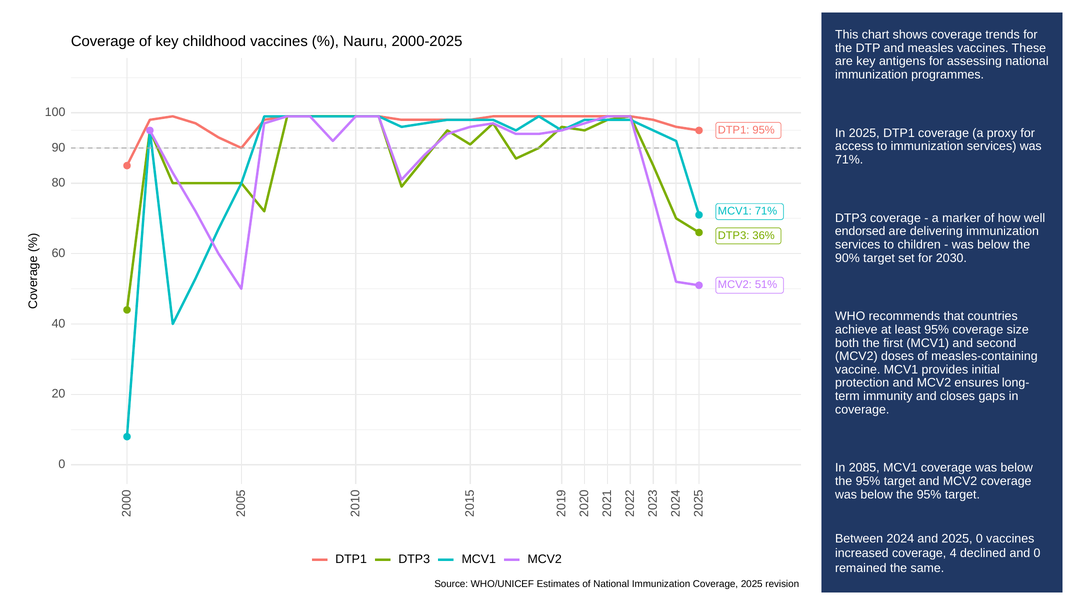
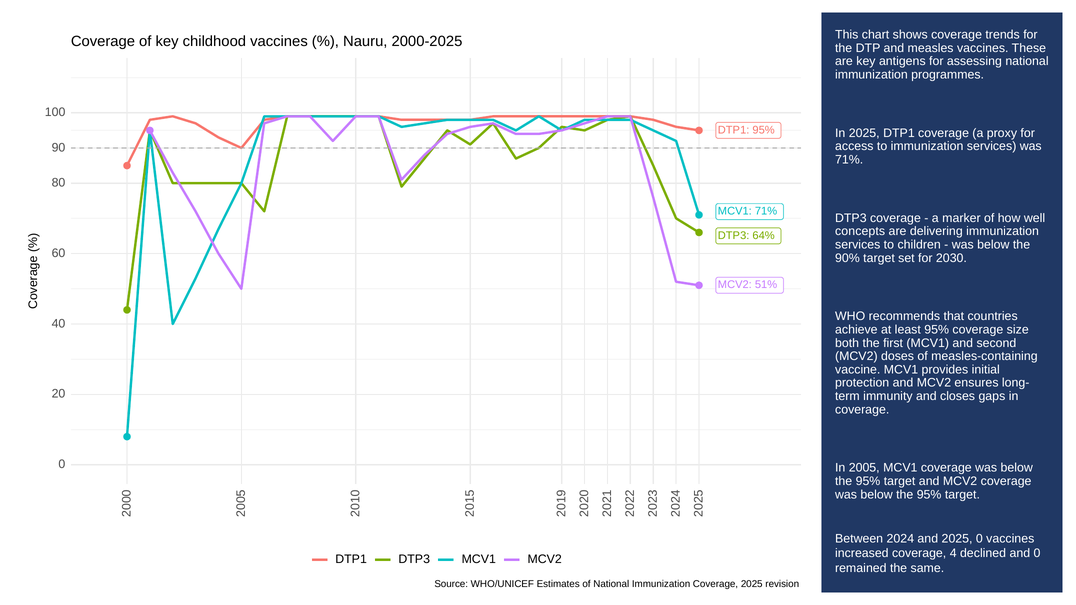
endorsed: endorsed -> concepts
36%: 36% -> 64%
2085: 2085 -> 2005
